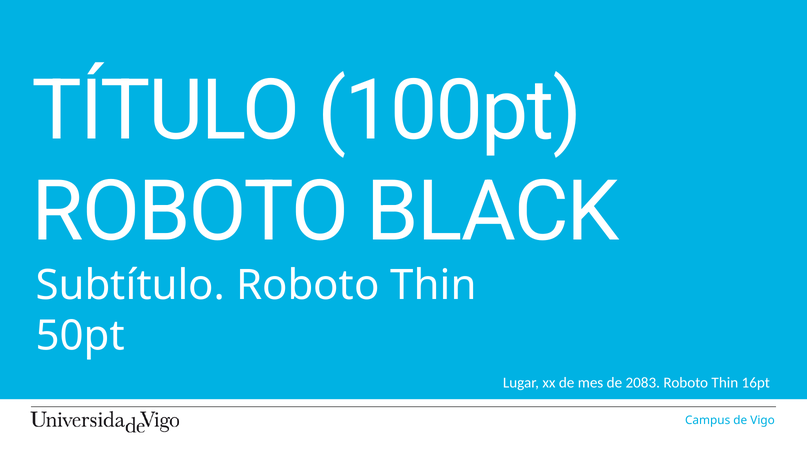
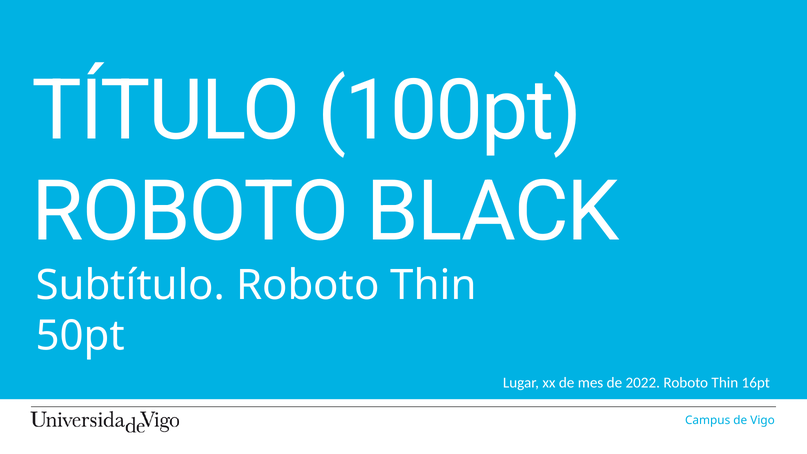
2083: 2083 -> 2022
